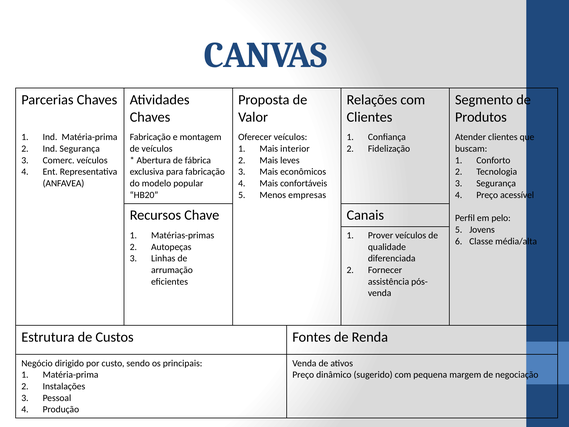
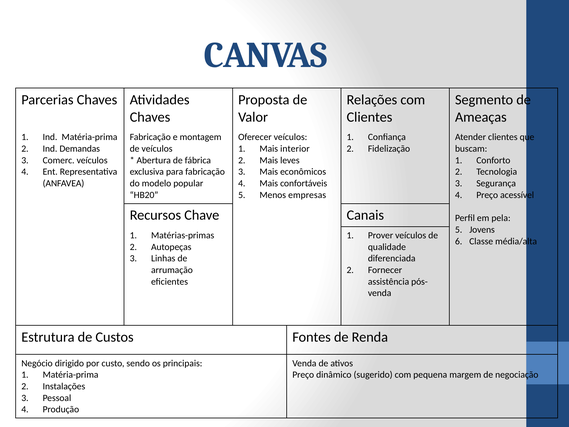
Produtos: Produtos -> Ameaças
Ind Segurança: Segurança -> Demandas
pelo: pelo -> pela
